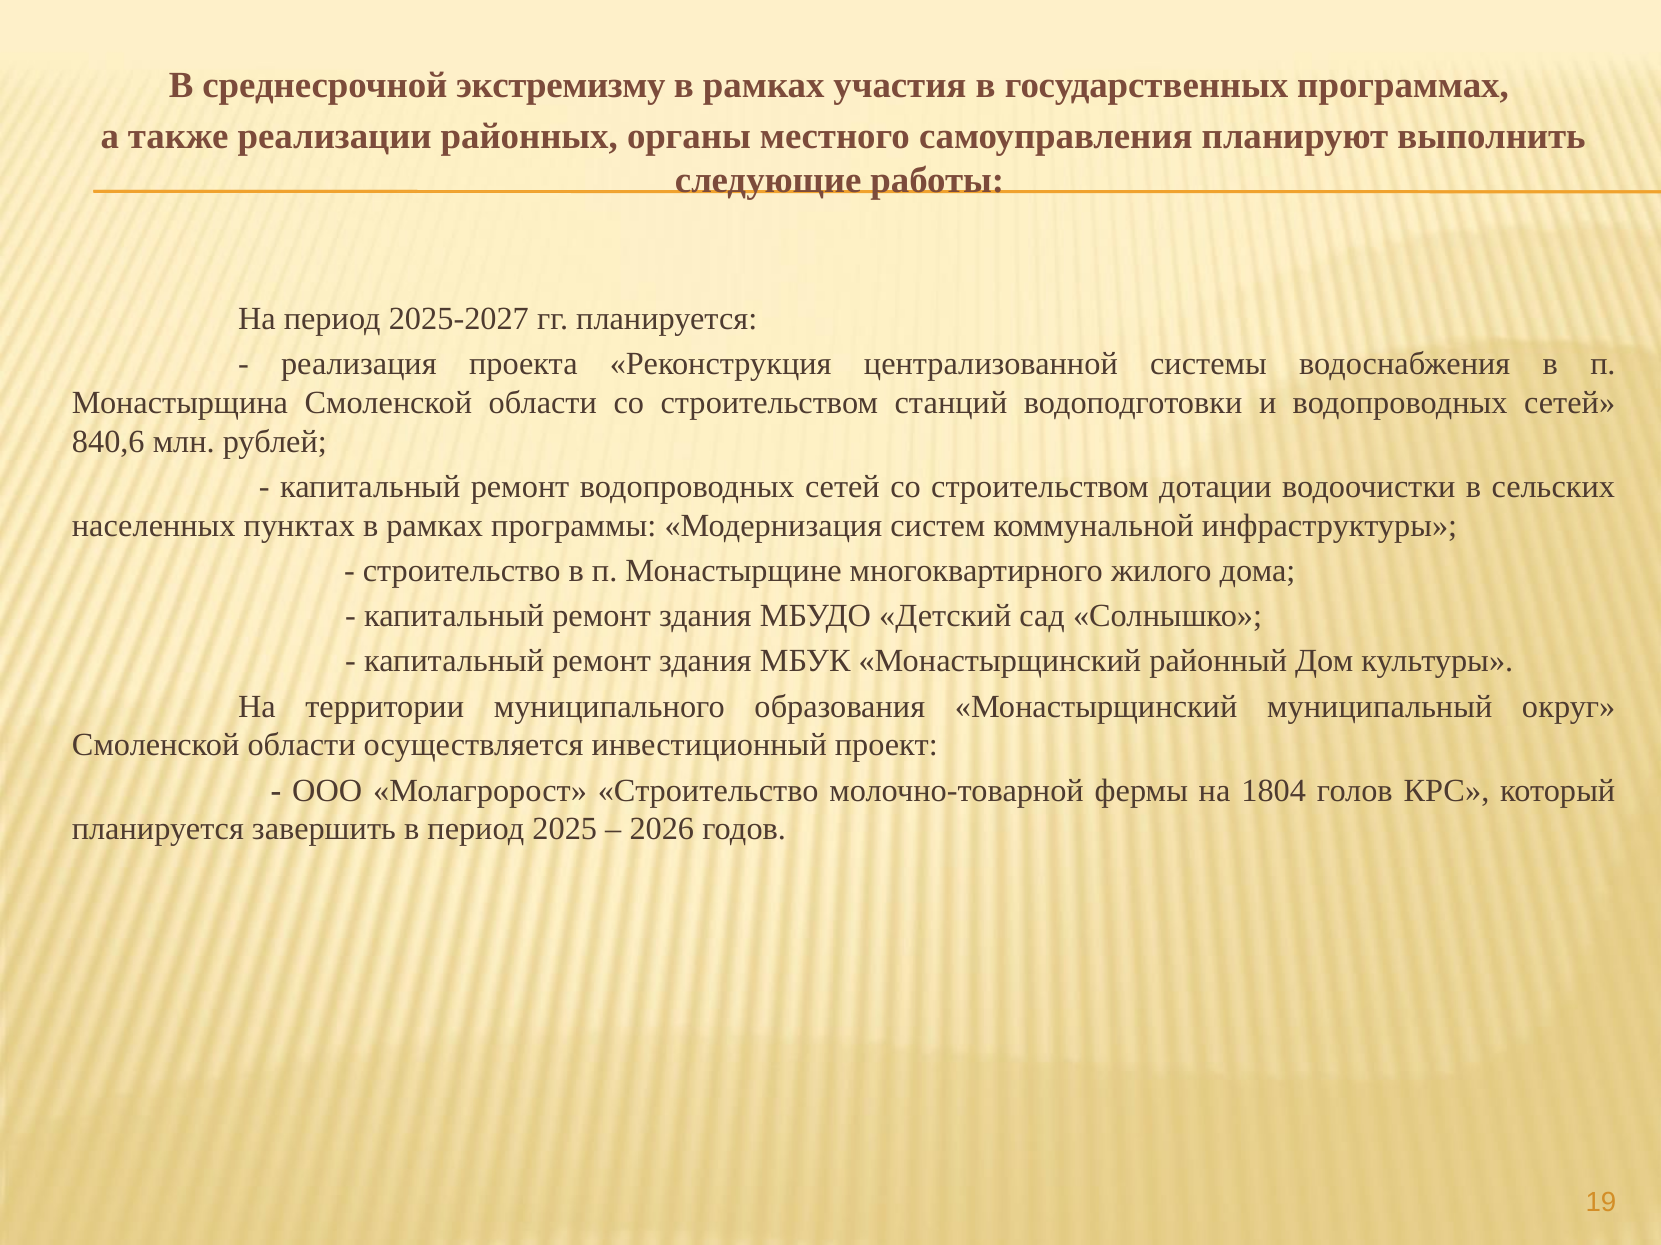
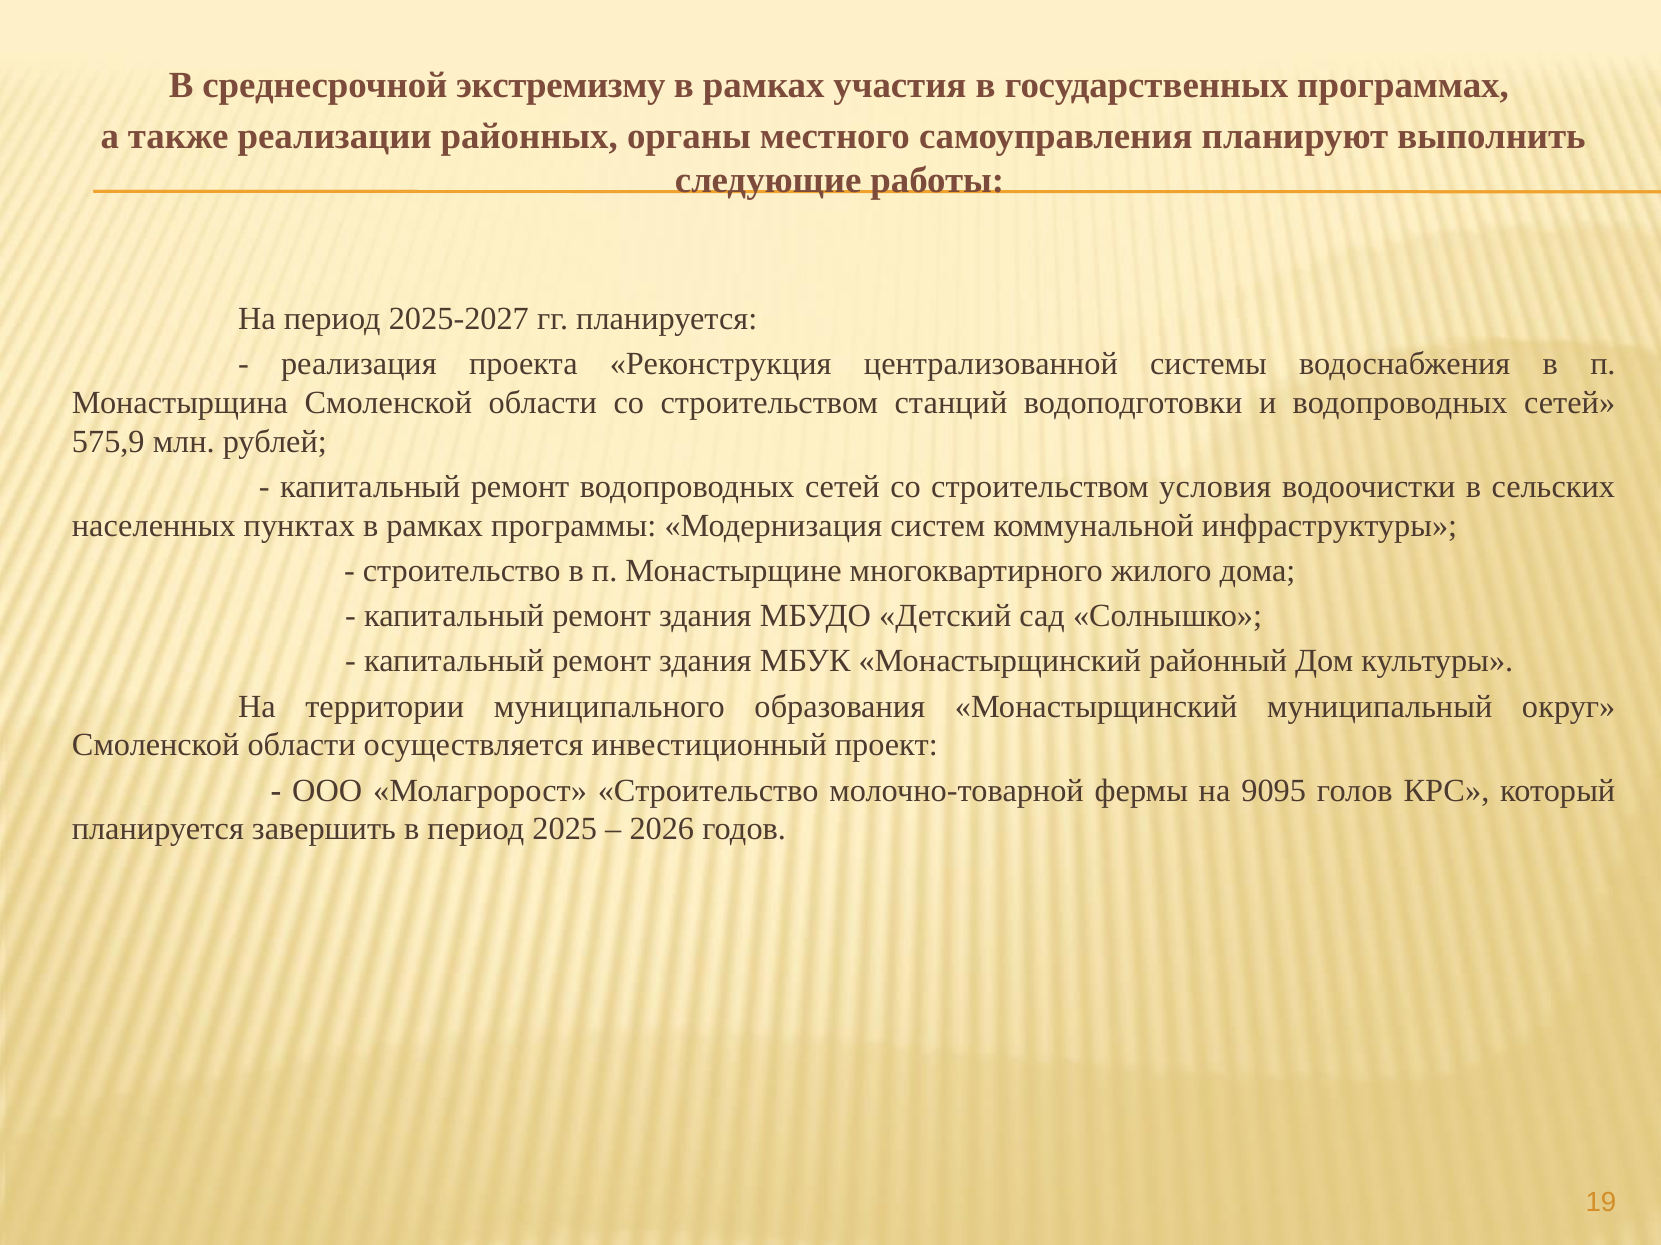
840,6: 840,6 -> 575,9
дотации: дотации -> условия
1804: 1804 -> 9095
